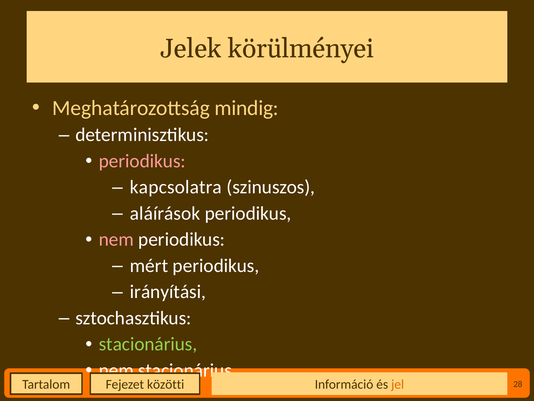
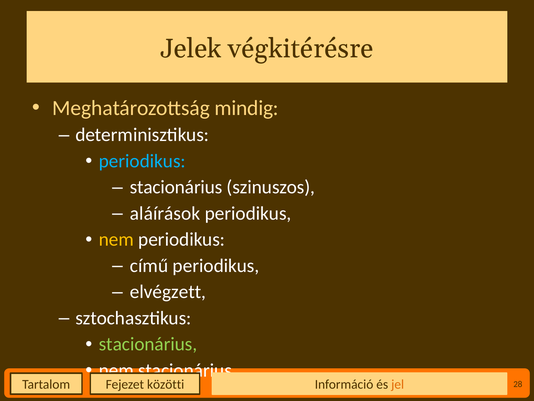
körülményei: körülményei -> végkitérésre
periodikus at (142, 161) colour: pink -> light blue
kapcsolatra at (176, 187): kapcsolatra -> stacionárius
nem at (116, 239) colour: pink -> yellow
mért: mért -> című
irányítási: irányítási -> elvégzett
